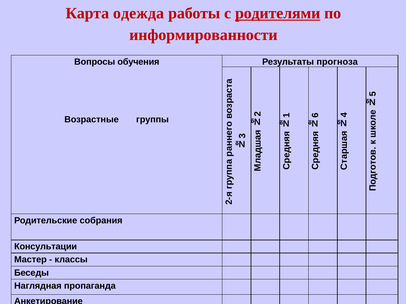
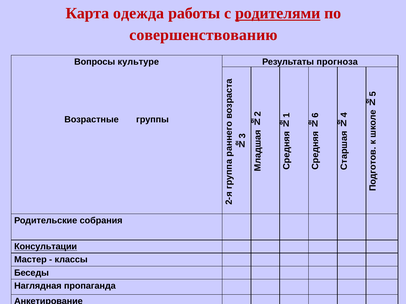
информированности: информированности -> совершенствованию
обучения: обучения -> культуре
Консультации underline: none -> present
